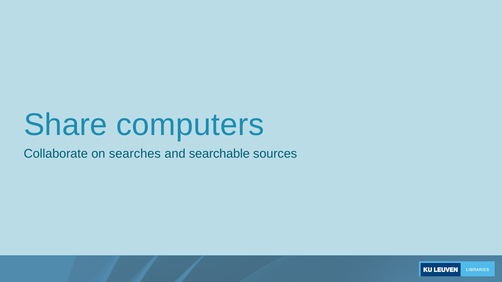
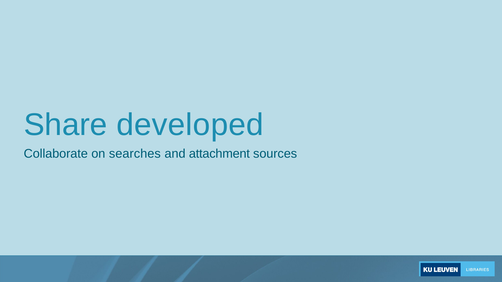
computers: computers -> developed
searchable: searchable -> attachment
